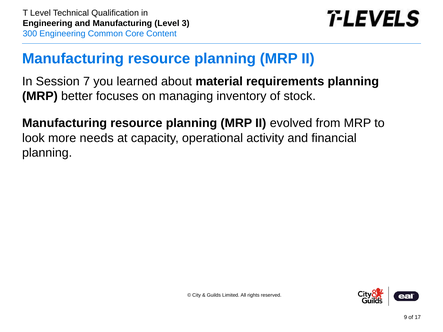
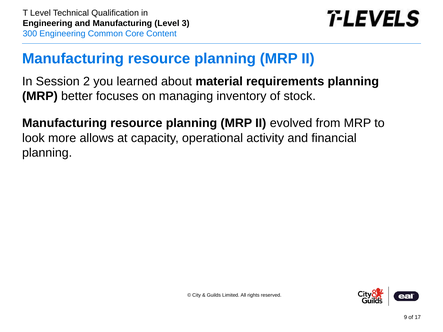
7: 7 -> 2
needs: needs -> allows
